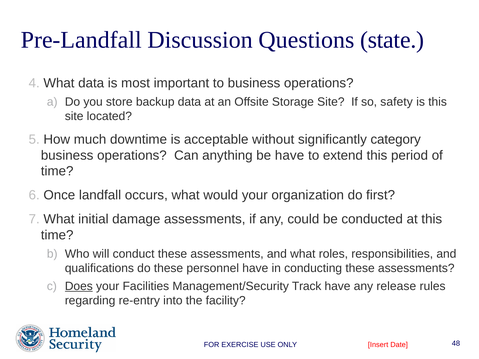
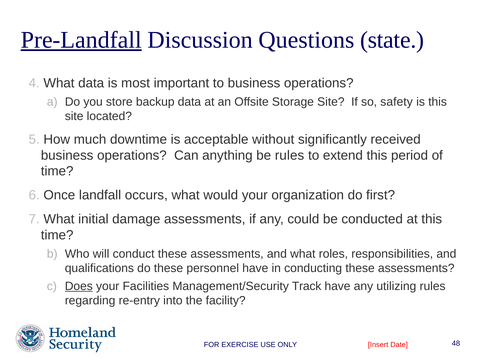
Pre-Landfall underline: none -> present
category: category -> received
be have: have -> rules
release: release -> utilizing
